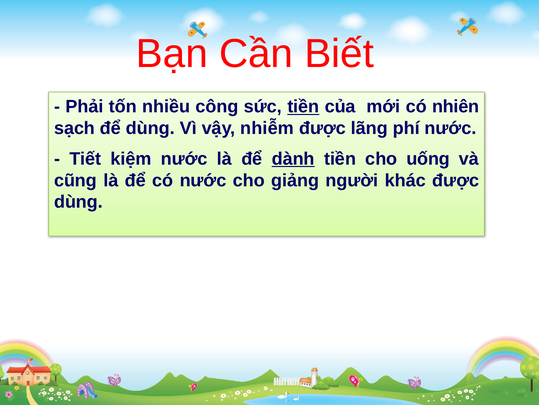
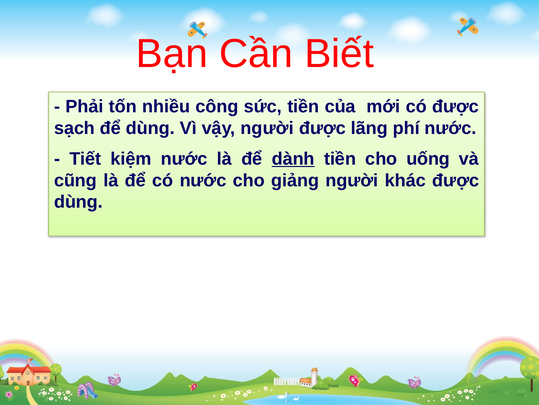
tiền at (303, 106) underline: present -> none
có nhiên: nhiên -> được
vậy nhiễm: nhiễm -> người
